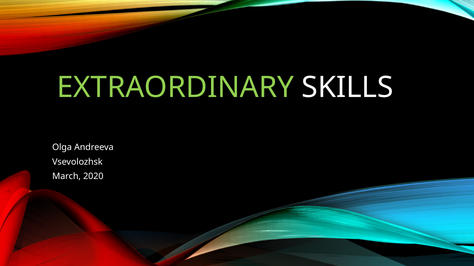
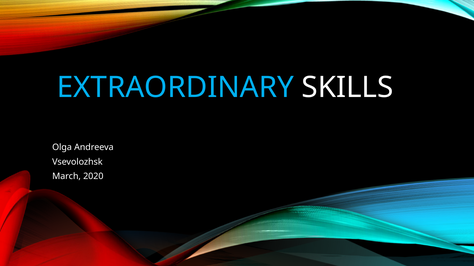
EXTRAORDINARY colour: light green -> light blue
